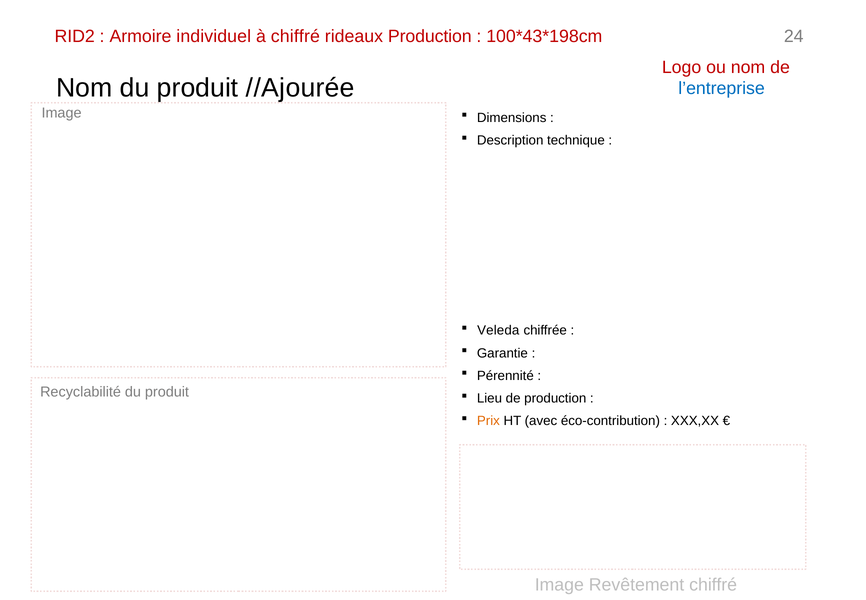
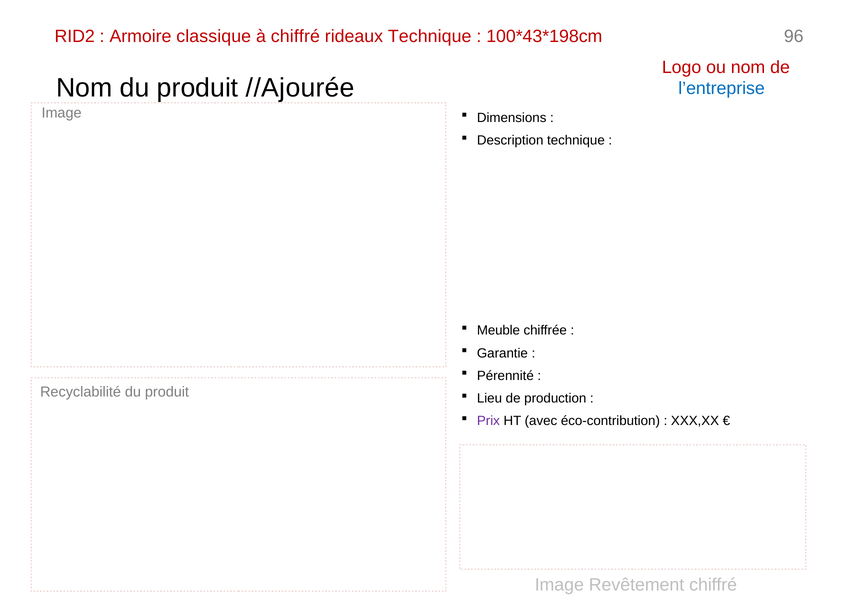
individuel: individuel -> classique
rideaux Production: Production -> Technique
24: 24 -> 96
Veleda: Veleda -> Meuble
Prix colour: orange -> purple
